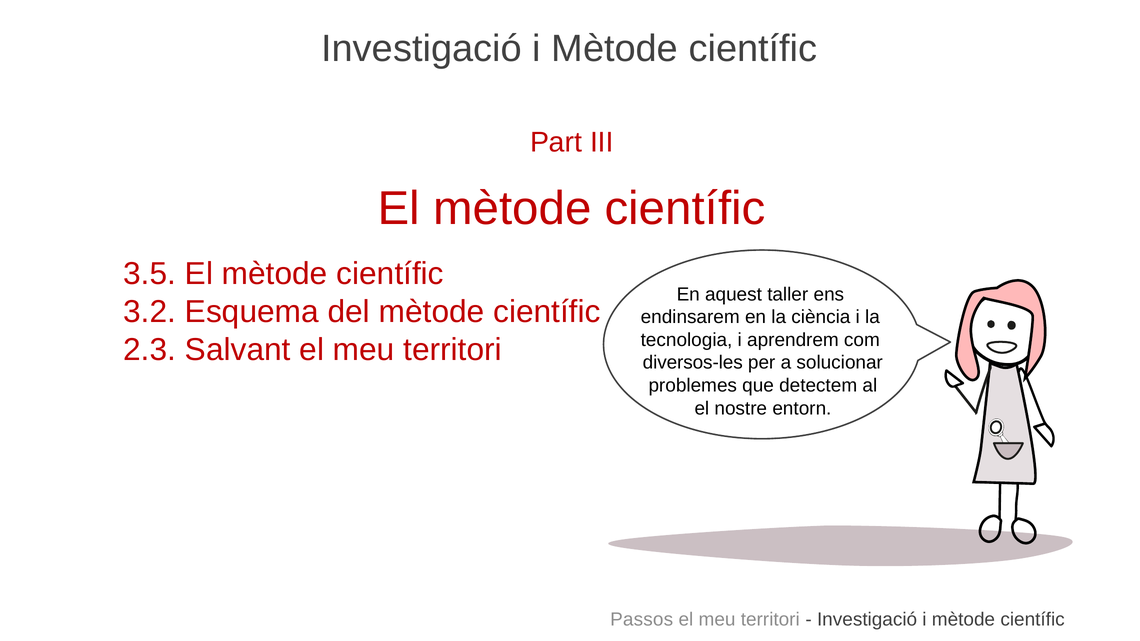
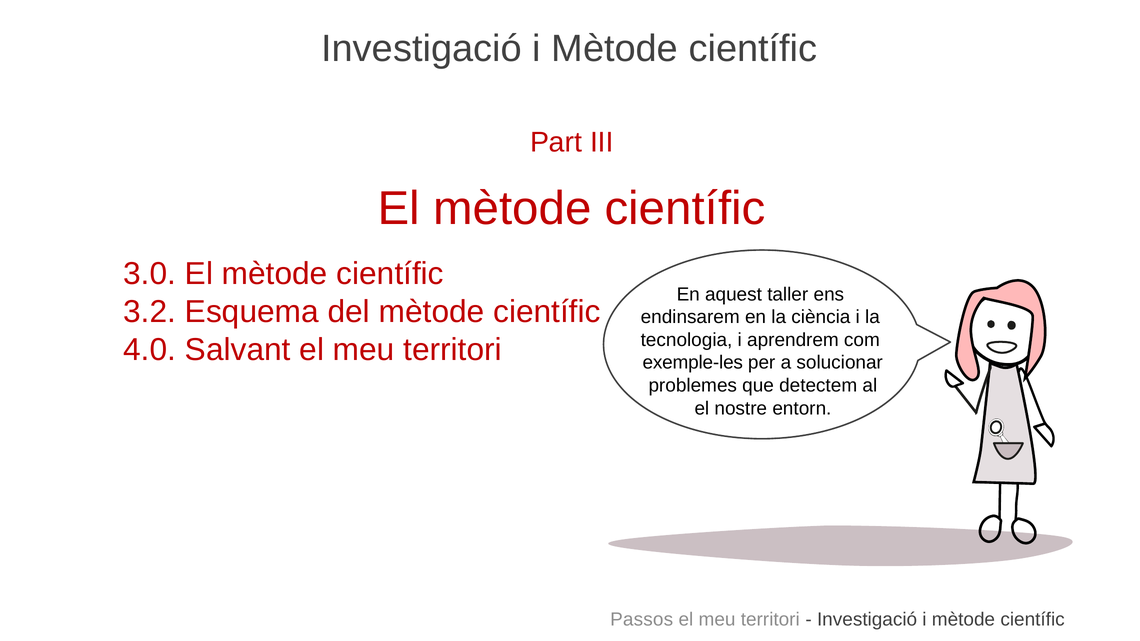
3.5: 3.5 -> 3.0
2.3: 2.3 -> 4.0
diversos-les: diversos-les -> exemple-les
